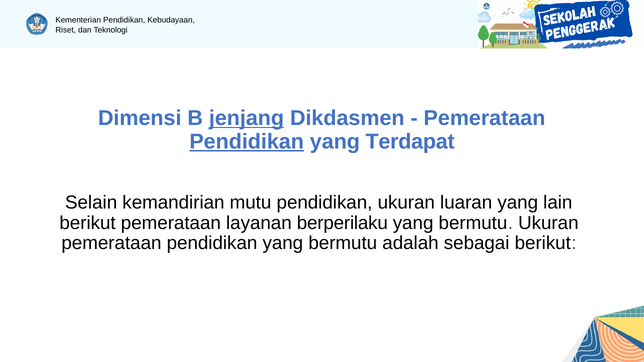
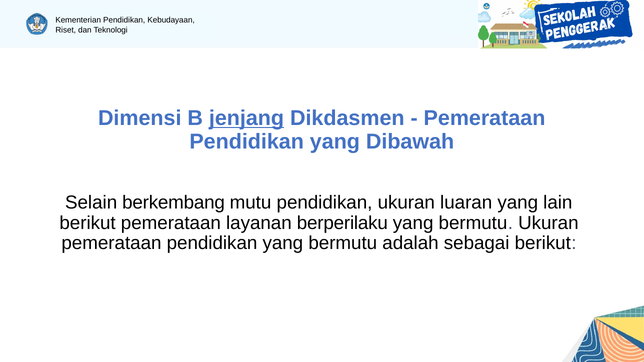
Pendidikan at (247, 142) underline: present -> none
Terdapat: Terdapat -> Dibawah
kemandirian: kemandirian -> berkembang
